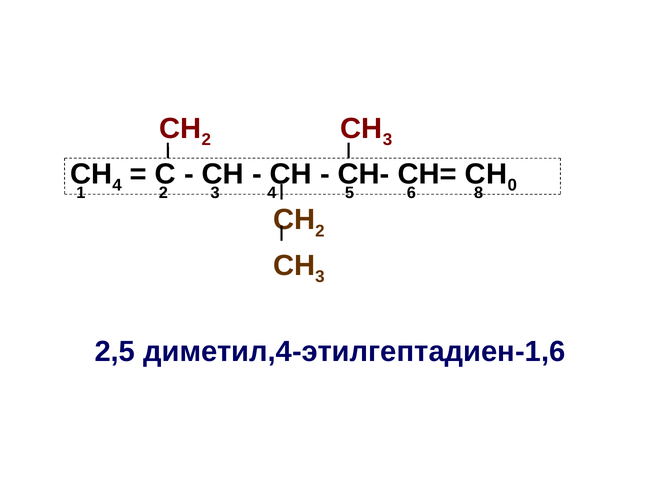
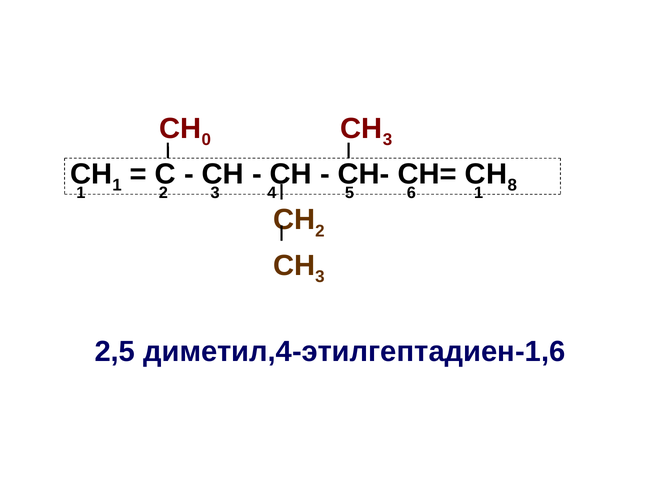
2 at (206, 140): 2 -> 0
СН 4: 4 -> 1
0: 0 -> 8
6 8: 8 -> 1
